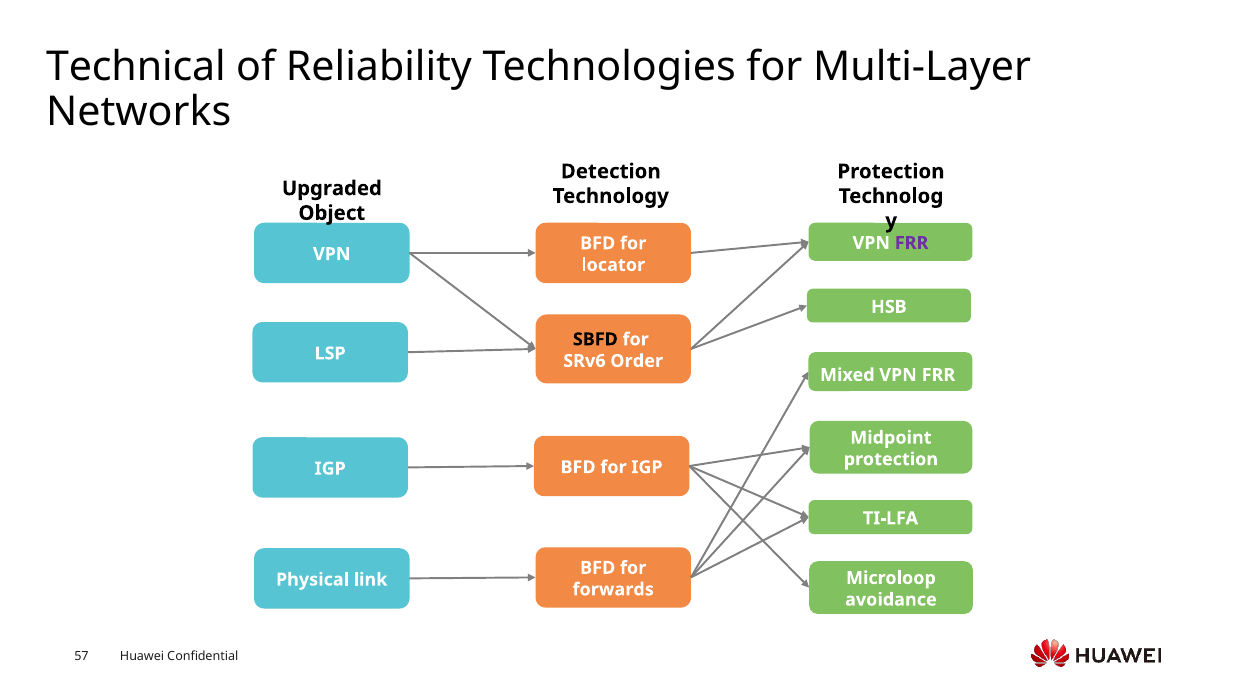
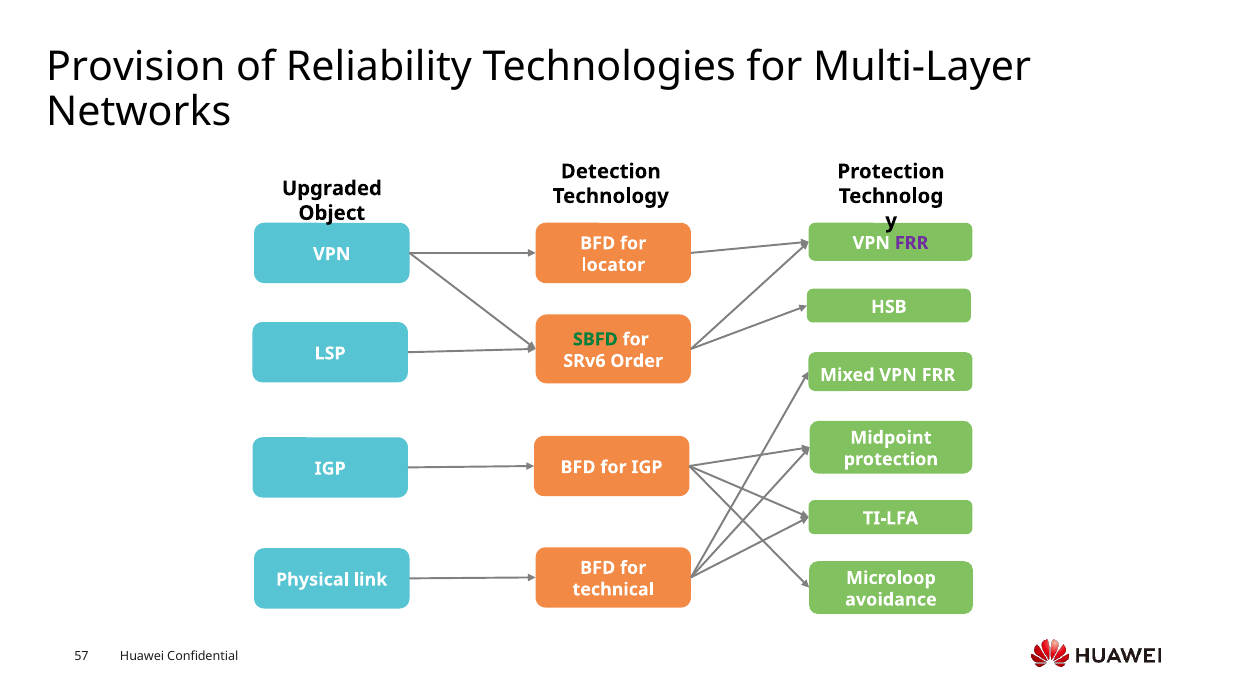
Technical: Technical -> Provision
SBFD colour: black -> green
forwards: forwards -> technical
